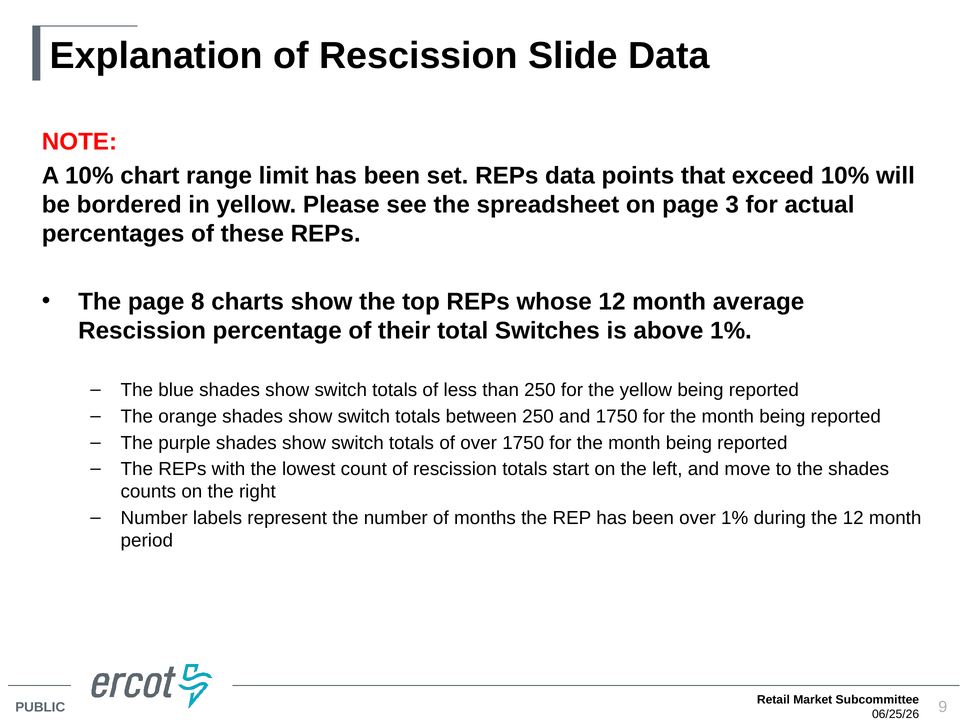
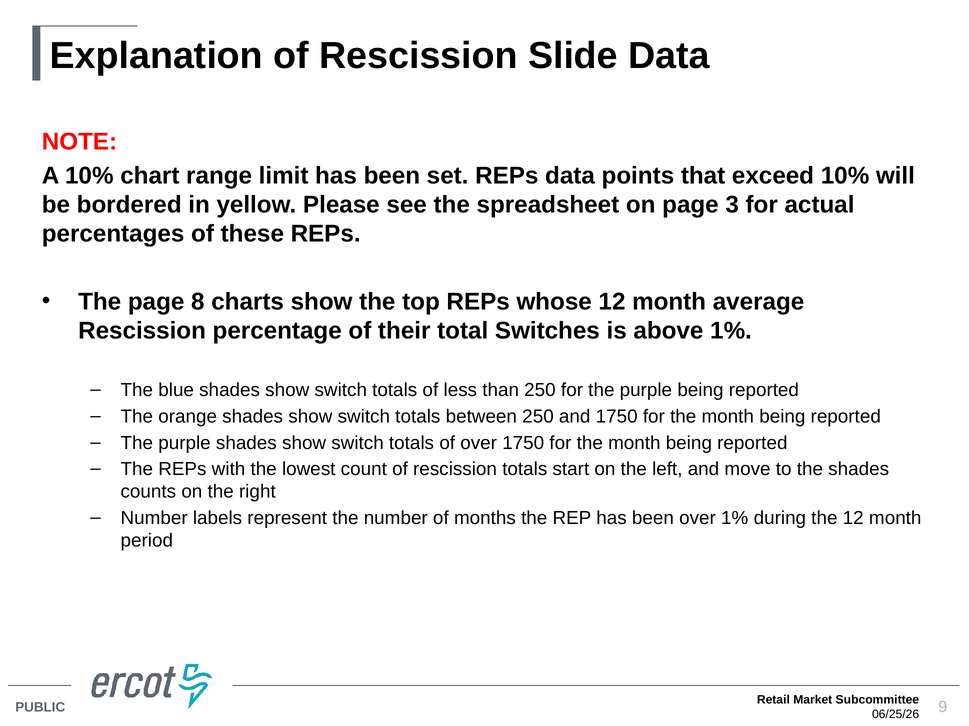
for the yellow: yellow -> purple
